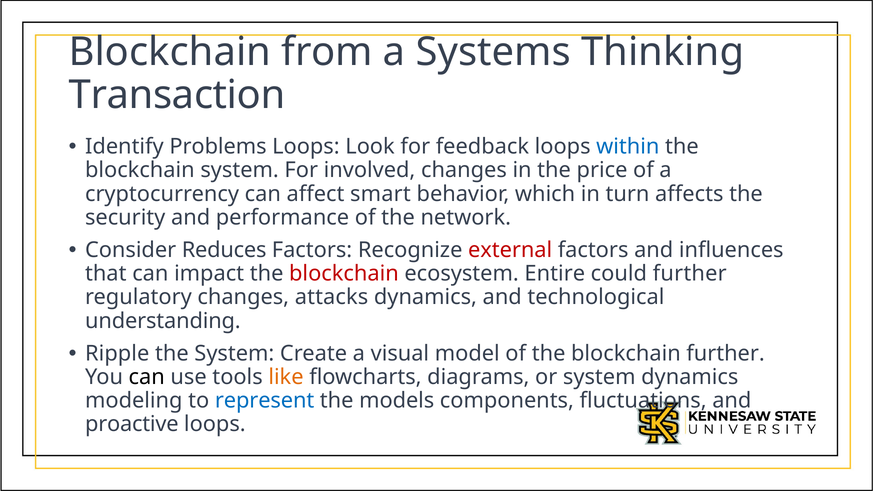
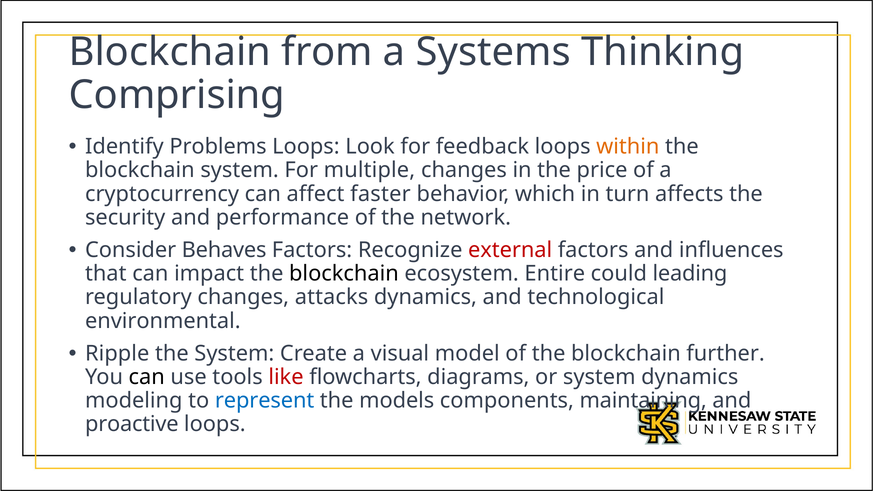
Transaction: Transaction -> Comprising
within colour: blue -> orange
involved: involved -> multiple
smart: smart -> faster
Reduces: Reduces -> Behaves
blockchain at (344, 274) colour: red -> black
could further: further -> leading
understanding: understanding -> environmental
like colour: orange -> red
fluctuations: fluctuations -> maintaining
